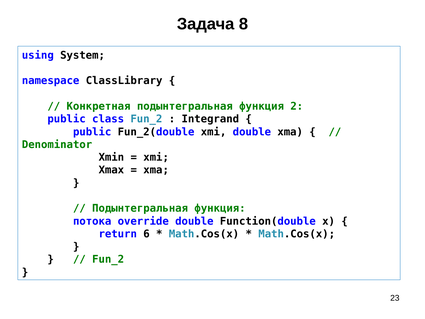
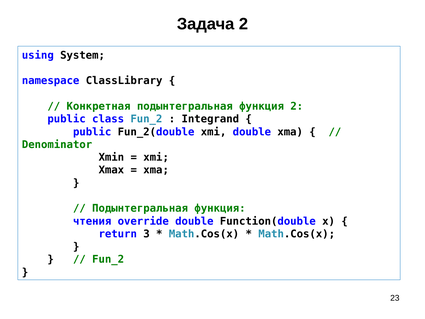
Задача 8: 8 -> 2
потока: потока -> чтения
6: 6 -> 3
